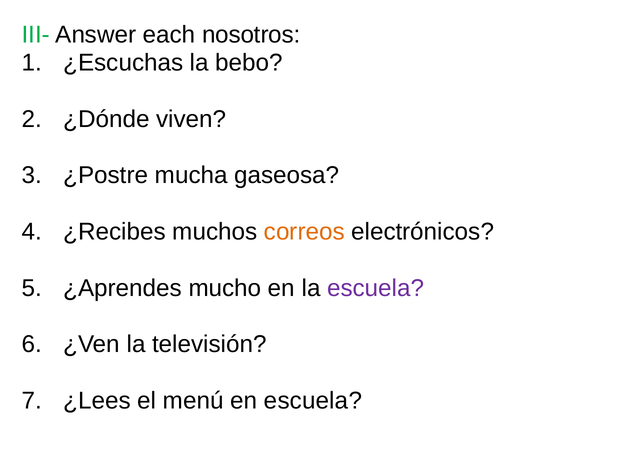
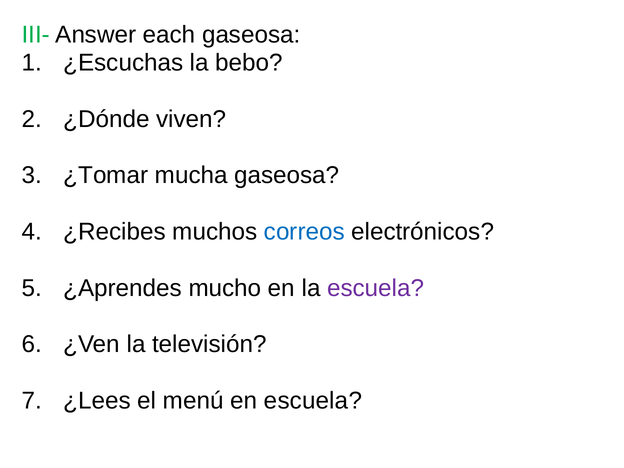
each nosotros: nosotros -> gaseosa
¿Postre: ¿Postre -> ¿Tomar
correos colour: orange -> blue
